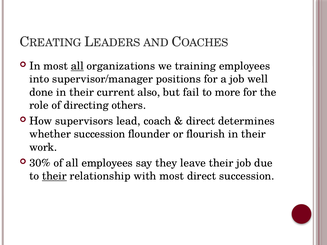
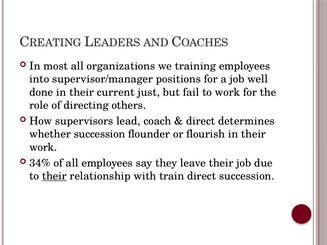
all at (77, 66) underline: present -> none
also: also -> just
to more: more -> work
30%: 30% -> 34%
with most: most -> train
